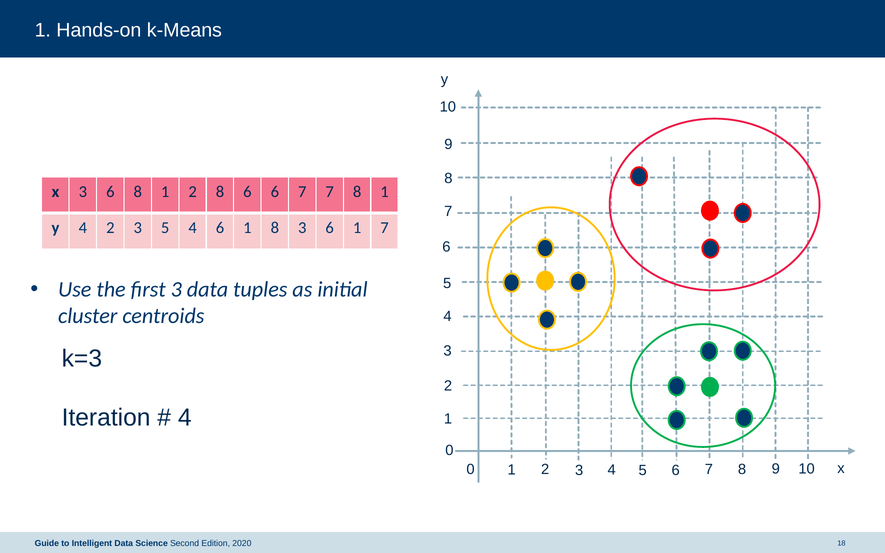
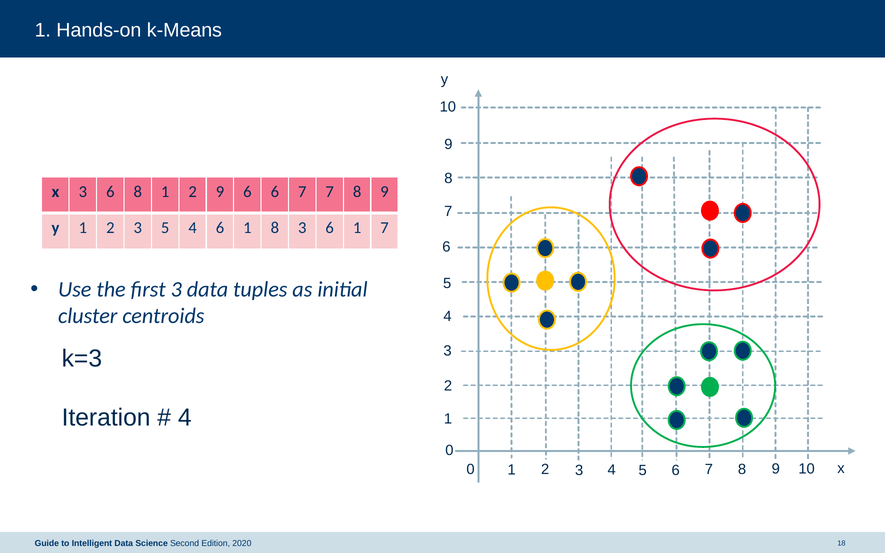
2 8: 8 -> 9
7 7 8 1: 1 -> 9
y 4: 4 -> 1
